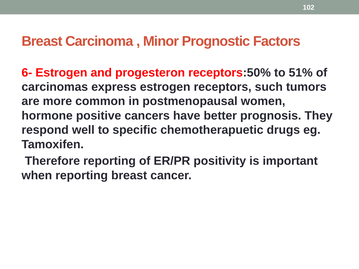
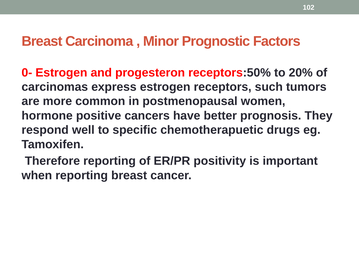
6-: 6- -> 0-
51%: 51% -> 20%
